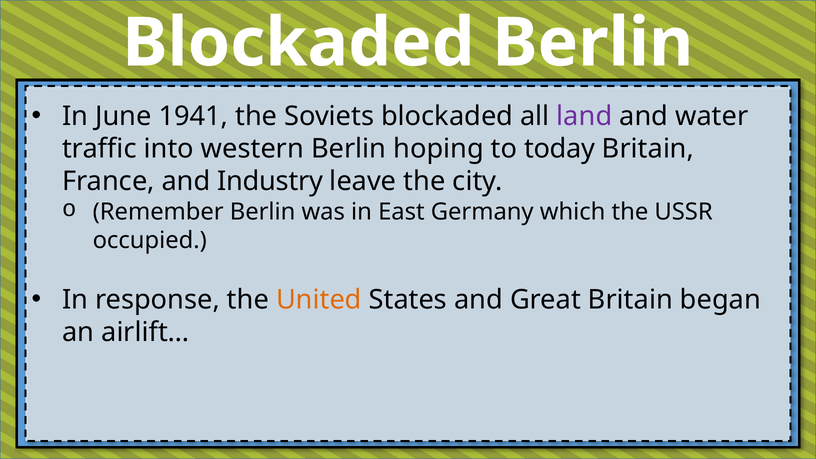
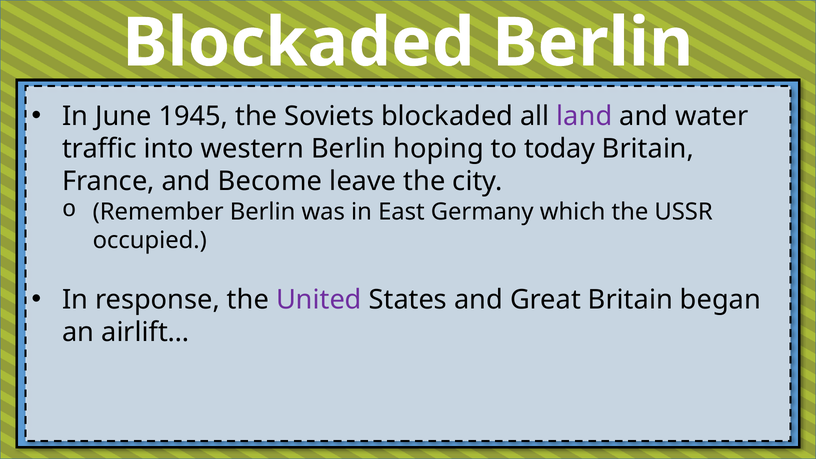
1941: 1941 -> 1945
Industry: Industry -> Become
United colour: orange -> purple
